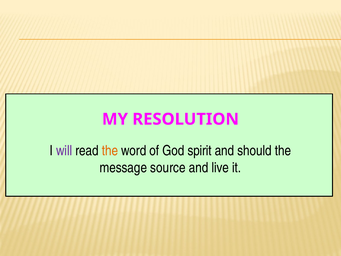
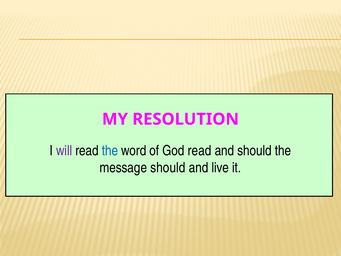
the at (110, 150) colour: orange -> blue
God spirit: spirit -> read
message source: source -> should
